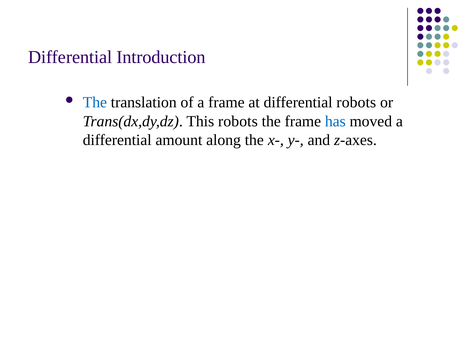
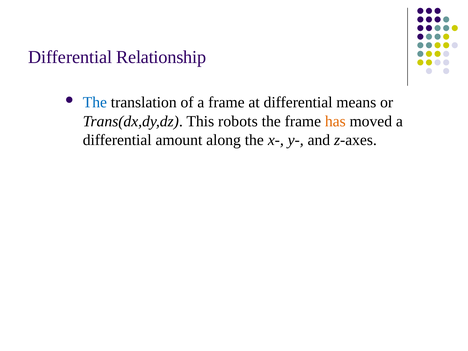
Introduction: Introduction -> Relationship
differential robots: robots -> means
has colour: blue -> orange
